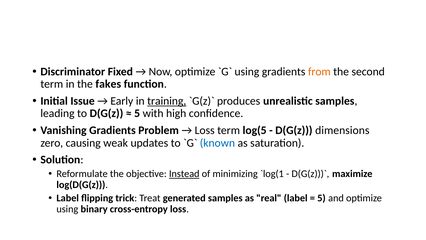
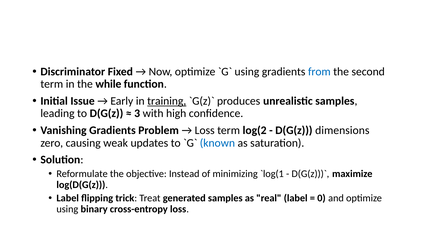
from colour: orange -> blue
fakes: fakes -> while
5 at (137, 113): 5 -> 3
log(5: log(5 -> log(2
Instead underline: present -> none
5 at (321, 198): 5 -> 0
